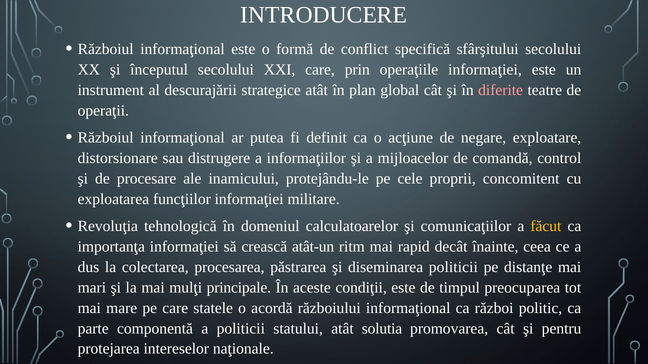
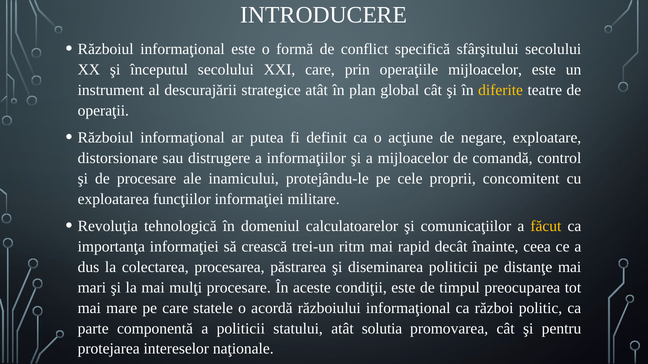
operaţiile informaţiei: informaţiei -> mijloacelor
diferite colour: pink -> yellow
atât-un: atât-un -> trei-un
mulţi principale: principale -> procesare
